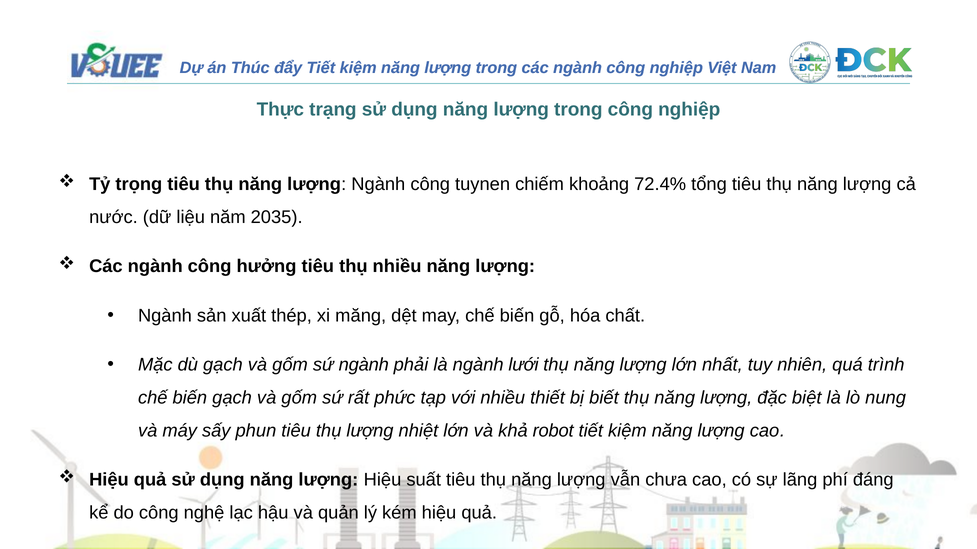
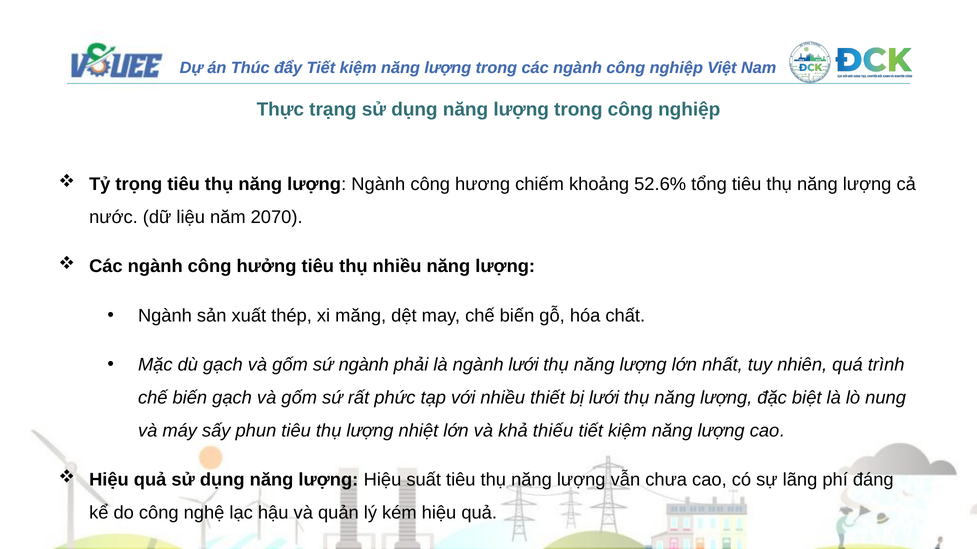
tuynen: tuynen -> hương
72.4%: 72.4% -> 52.6%
2035: 2035 -> 2070
bị biết: biết -> lưới
robot: robot -> thiếu
